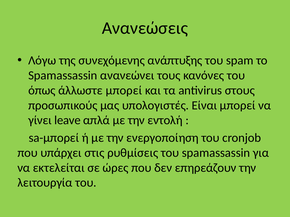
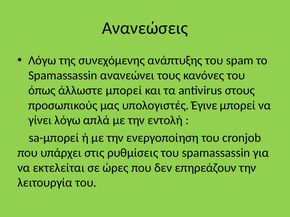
Είναι: Είναι -> Έγινε
γίνει leave: leave -> λόγω
